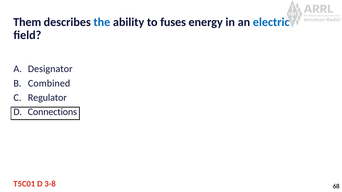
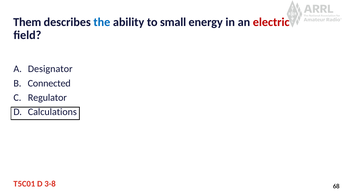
fuses: fuses -> small
electric colour: blue -> red
Combined: Combined -> Connected
Connections: Connections -> Calculations
